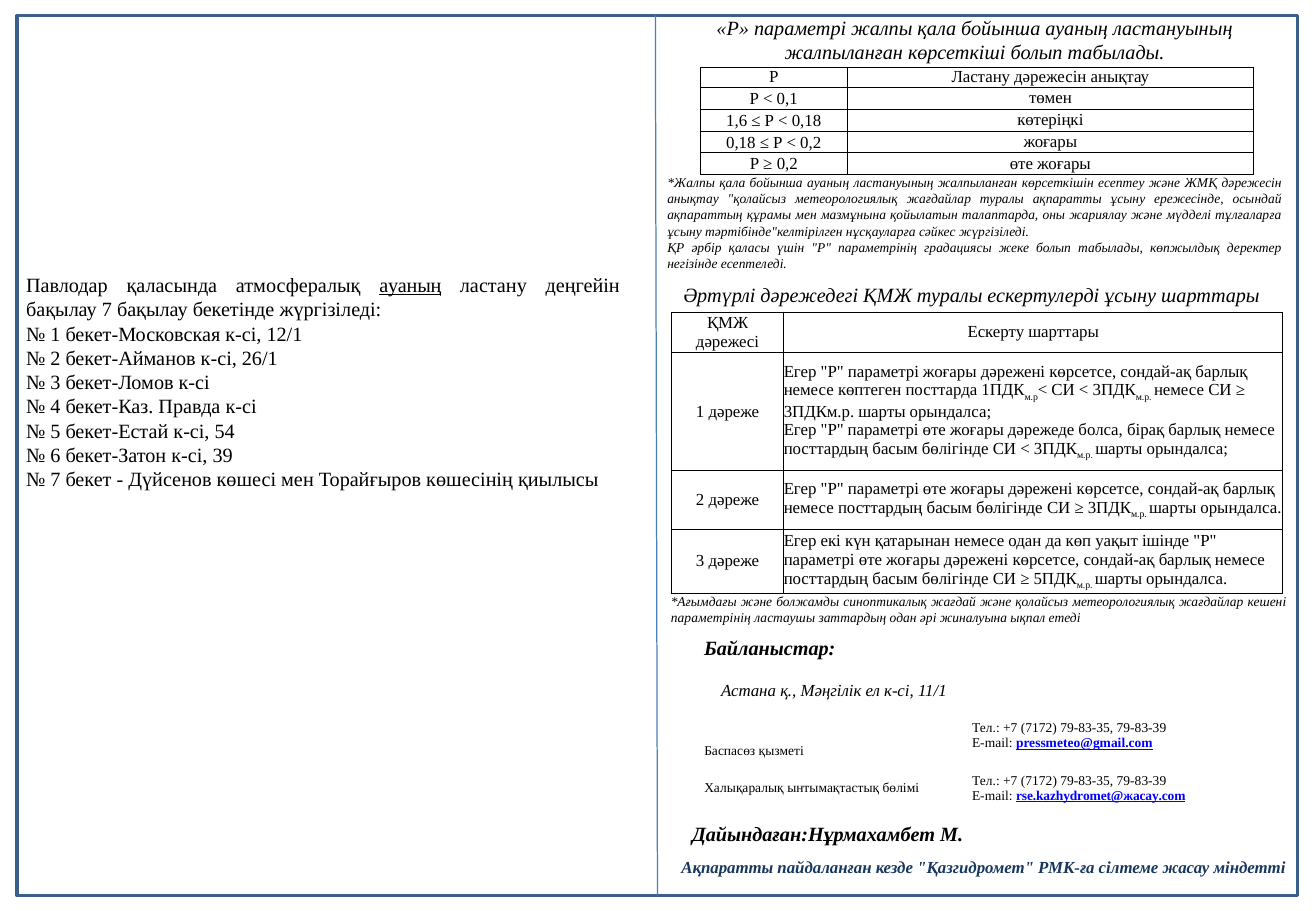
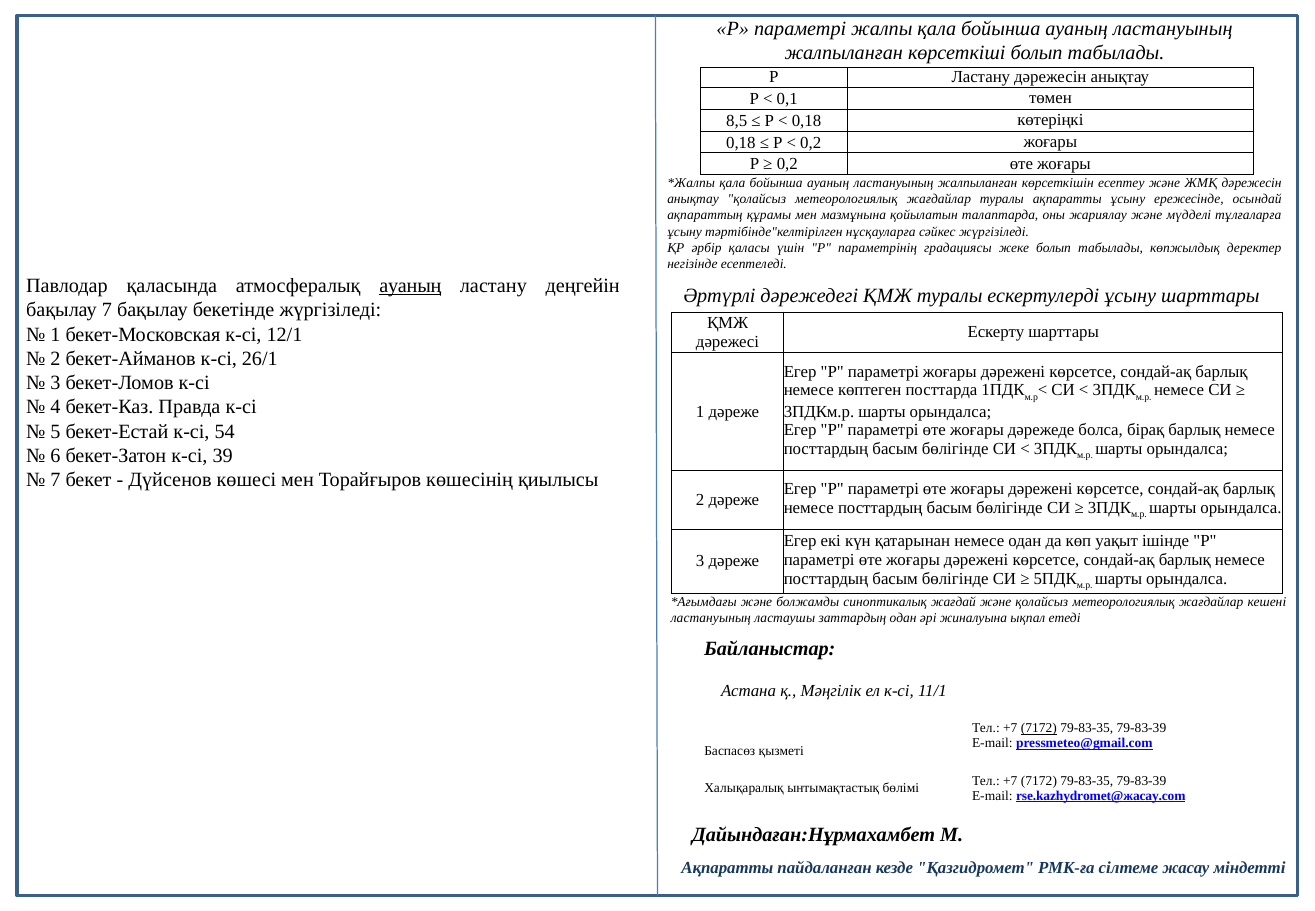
1,6: 1,6 -> 8,5
параметрінің at (711, 618): параметрінің -> ластануының
7172 at (1039, 728) underline: none -> present
